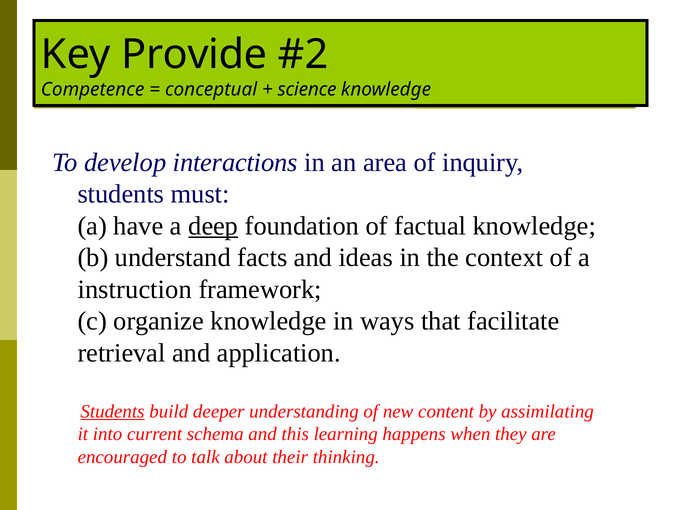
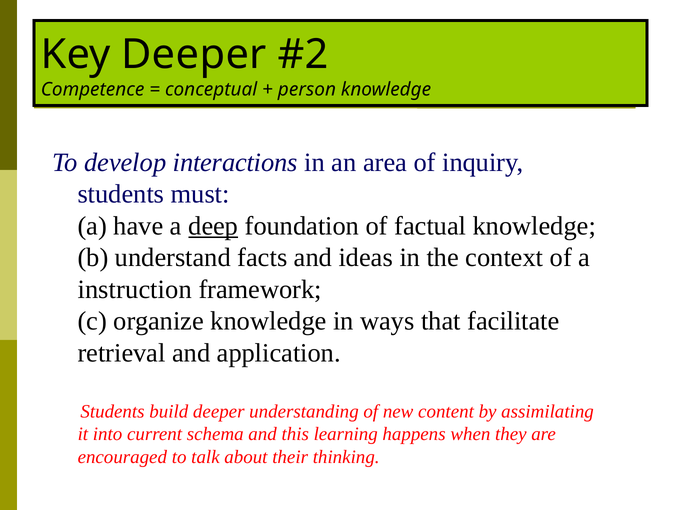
Key Provide: Provide -> Deeper
science: science -> person
Students at (113, 412) underline: present -> none
